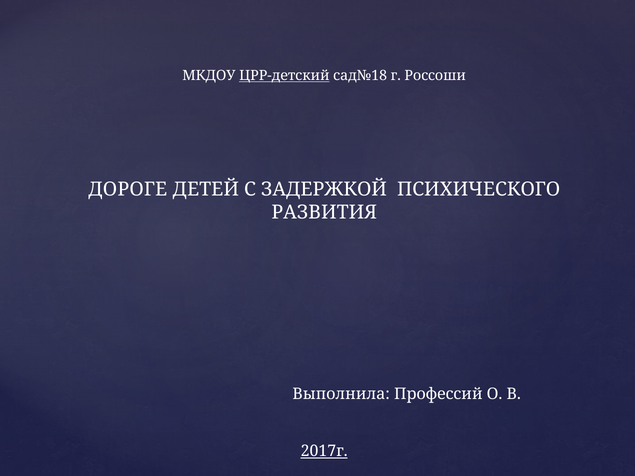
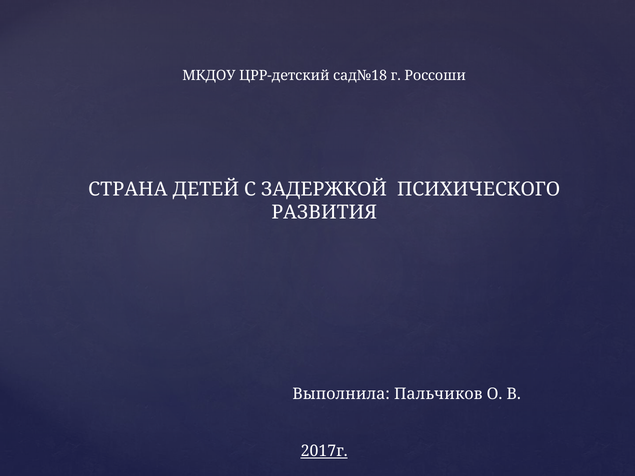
ЦРР-детский underline: present -> none
ДОРОГЕ: ДОРОГЕ -> СТРАНА
Профессий: Профессий -> Пальчиков
